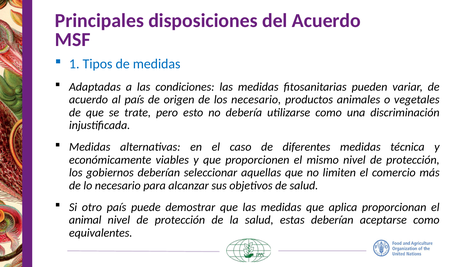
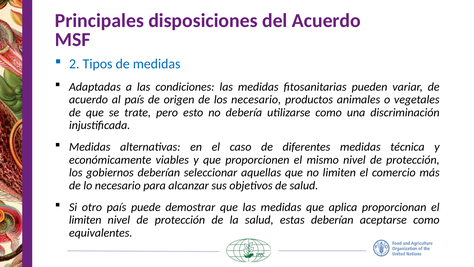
1: 1 -> 2
animal at (85, 220): animal -> limiten
